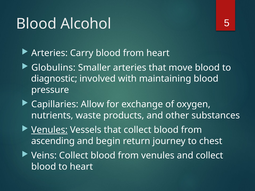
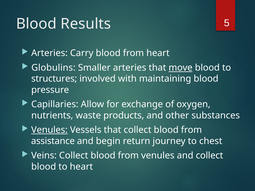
Alcohol: Alcohol -> Results
move underline: none -> present
diagnostic: diagnostic -> structures
ascending: ascending -> assistance
